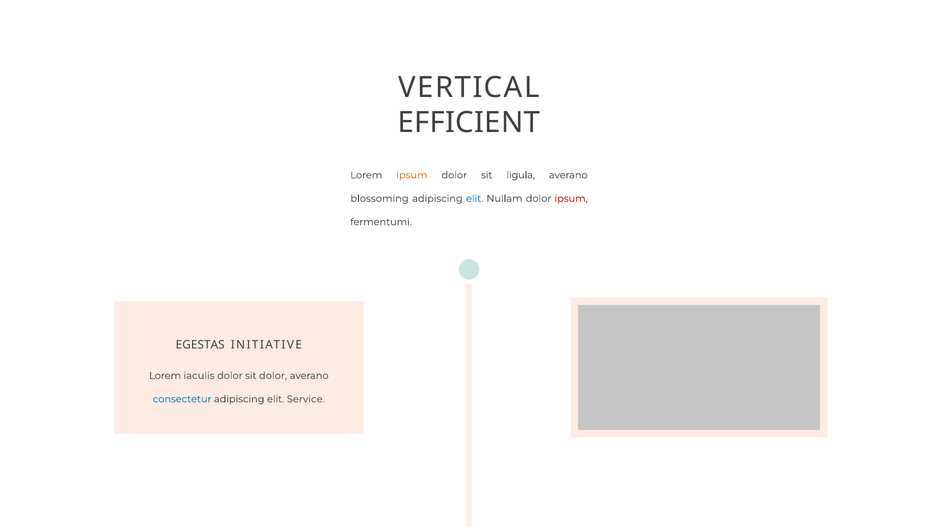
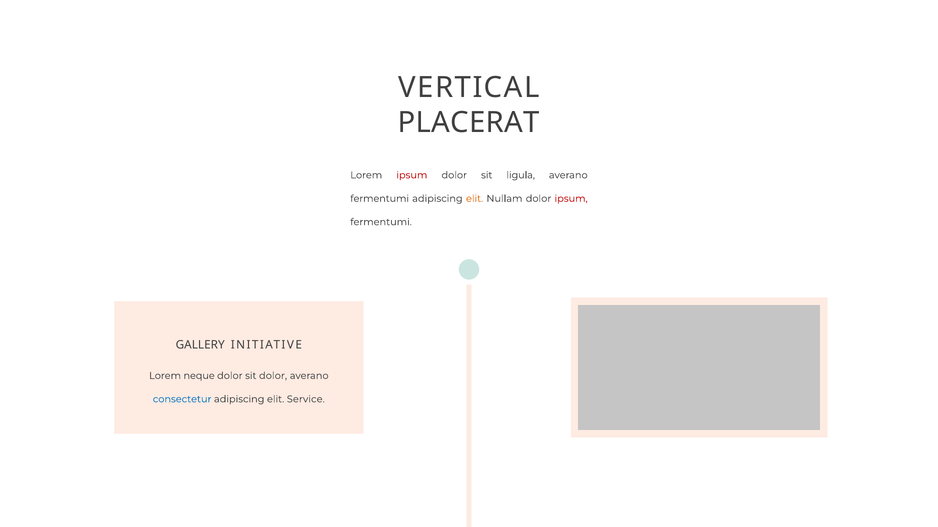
EFFICIENT: EFFICIENT -> PLACERAT
ipsum at (412, 175) colour: orange -> red
blossoming at (380, 199): blossoming -> fermentumi
elit at (475, 199) colour: blue -> orange
EGESTAS: EGESTAS -> GALLERY
iaculis: iaculis -> neque
